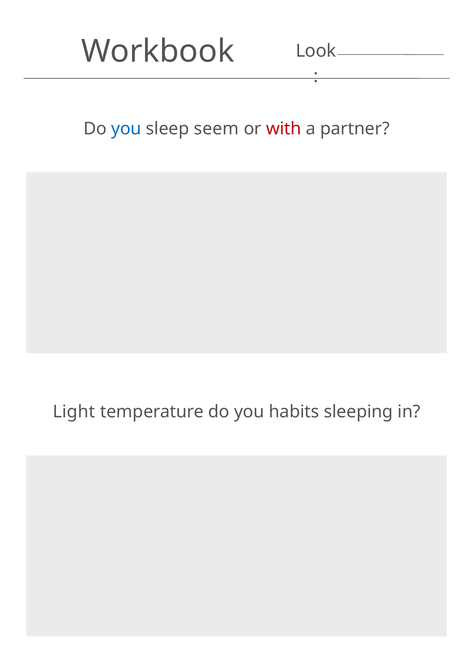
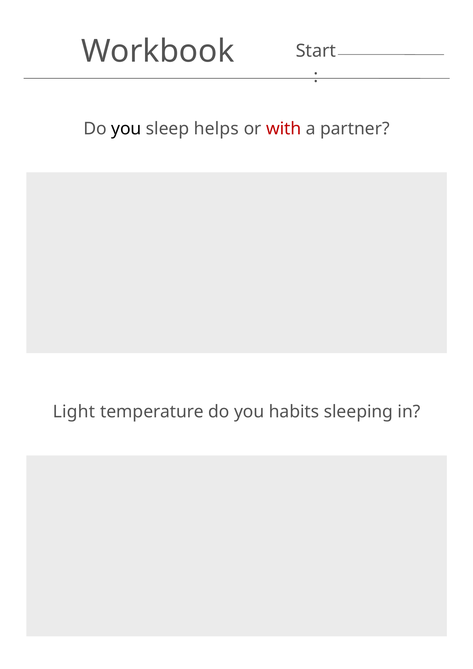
Look: Look -> Start
you at (126, 129) colour: blue -> black
seem: seem -> helps
